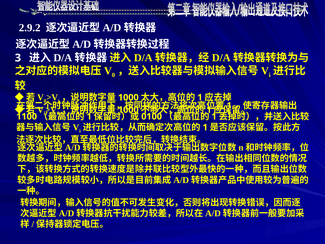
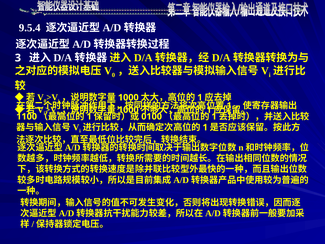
2.9.2: 2.9.2 -> 9.5.4
